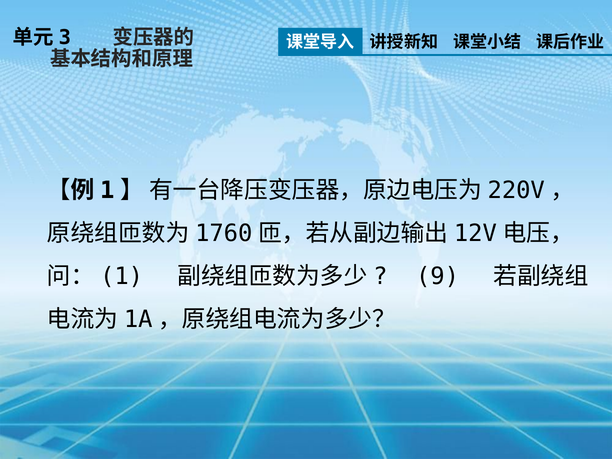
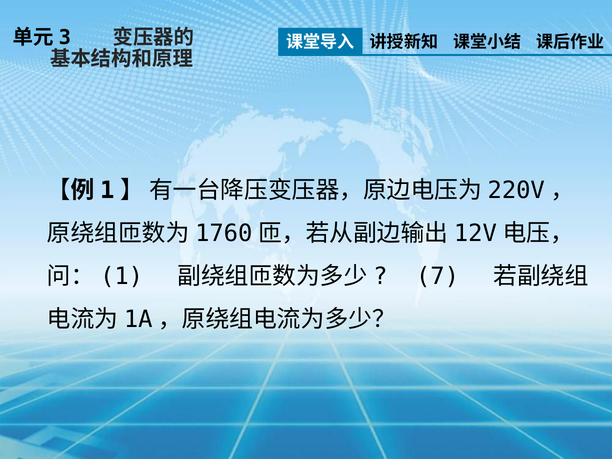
9: 9 -> 7
